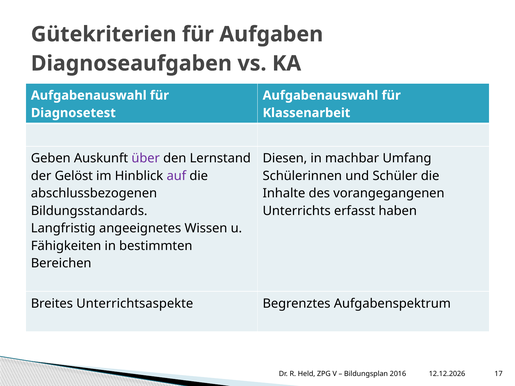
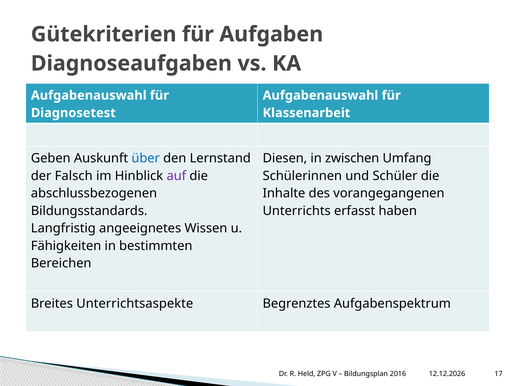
über colour: purple -> blue
machbar: machbar -> zwischen
Gelöst: Gelöst -> Falsch
